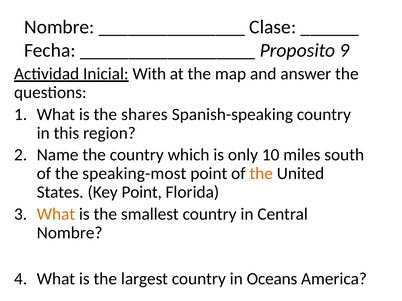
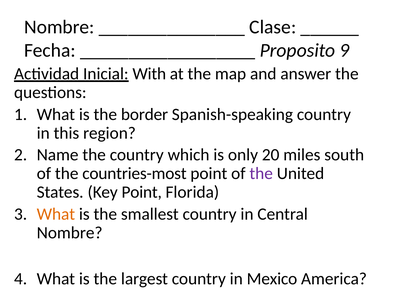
shares: shares -> border
10: 10 -> 20
speaking-most: speaking-most -> countries-most
the at (261, 174) colour: orange -> purple
Oceans: Oceans -> Mexico
